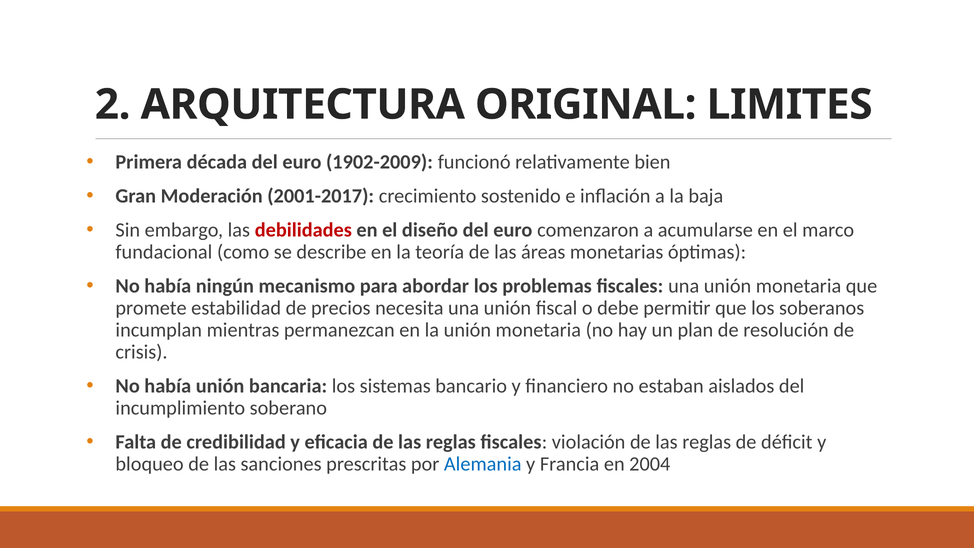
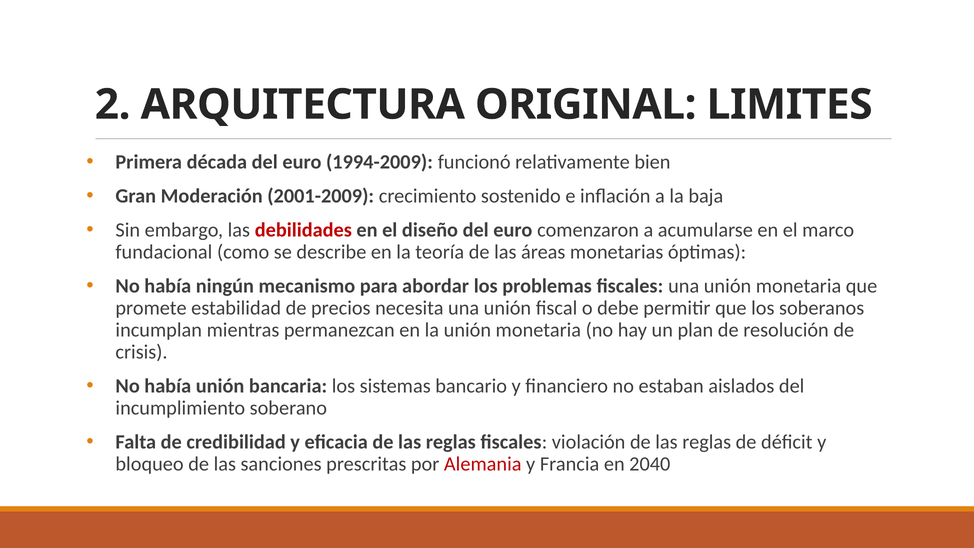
1902-2009: 1902-2009 -> 1994-2009
2001-2017: 2001-2017 -> 2001-2009
Alemania colour: blue -> red
2004: 2004 -> 2040
